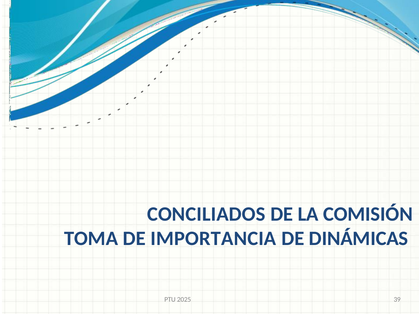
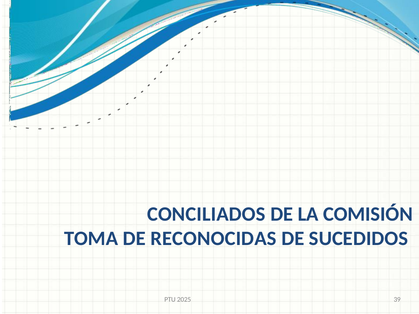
IMPORTANCIA: IMPORTANCIA -> RECONOCIDAS
DINÁMICAS: DINÁMICAS -> SUCEDIDOS
